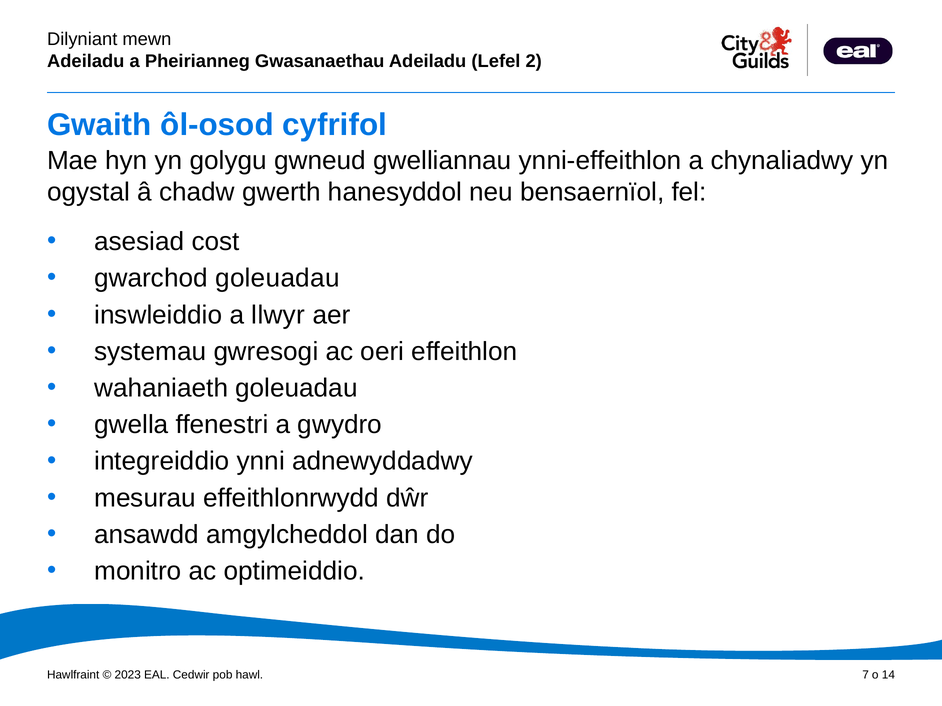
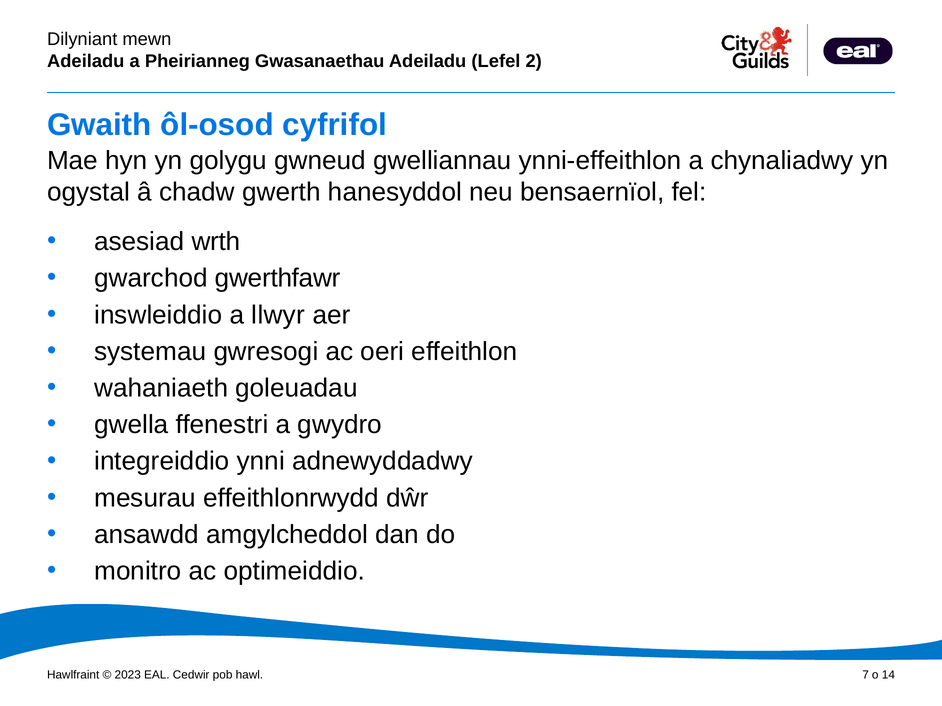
cost: cost -> wrth
gwarchod goleuadau: goleuadau -> gwerthfawr
